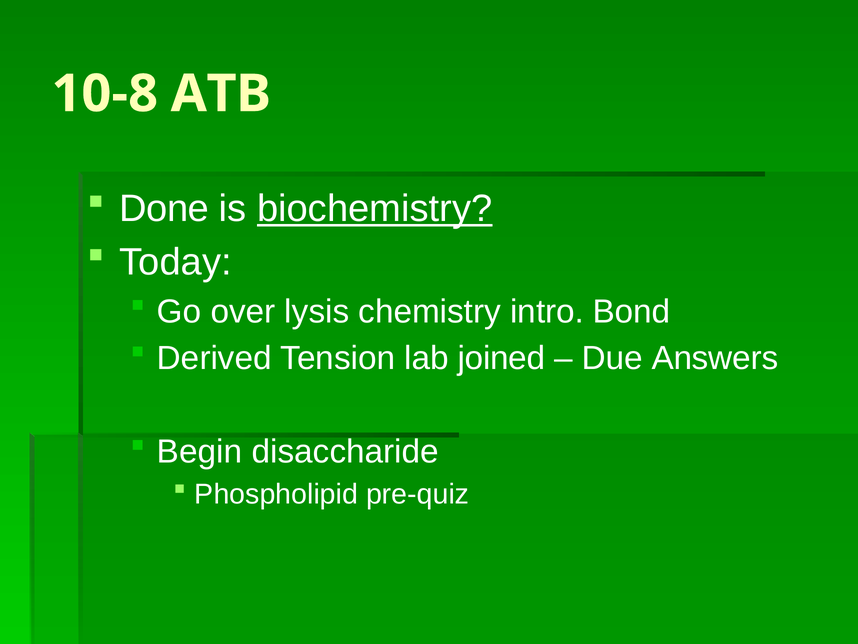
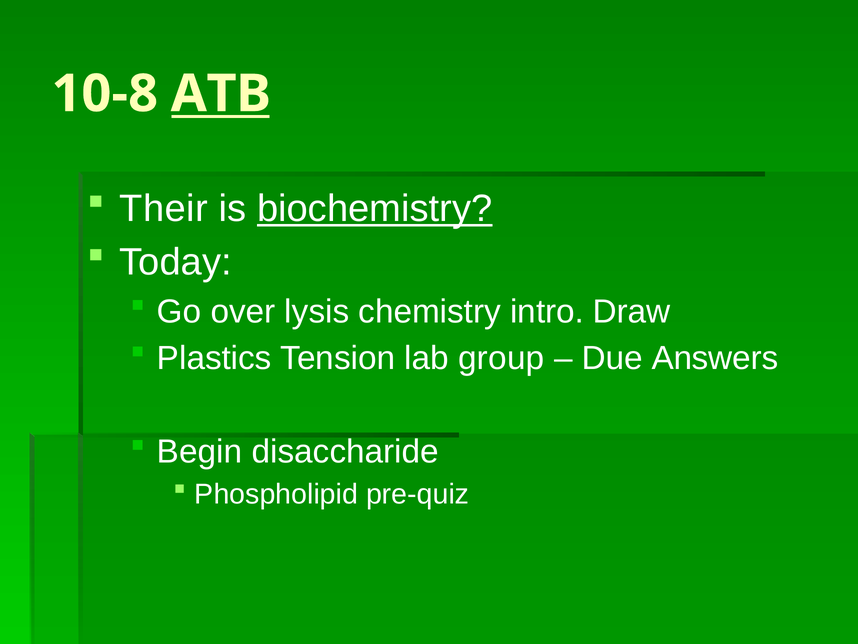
ATB underline: none -> present
Done: Done -> Their
Bond: Bond -> Draw
Derived: Derived -> Plastics
joined: joined -> group
